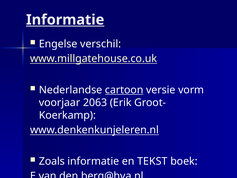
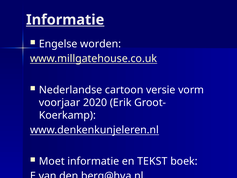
verschil: verschil -> worden
cartoon underline: present -> none
2063: 2063 -> 2020
Zoals: Zoals -> Moet
